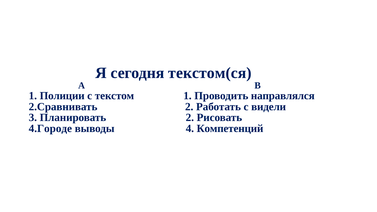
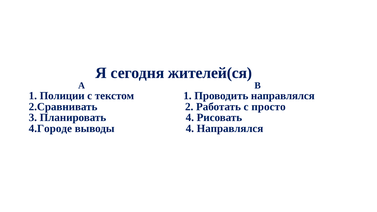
текстом(ся: текстом(ся -> жителей(ся
видели: видели -> просто
Планировать 2: 2 -> 4
4 Компетенций: Компетенций -> Направлялся
